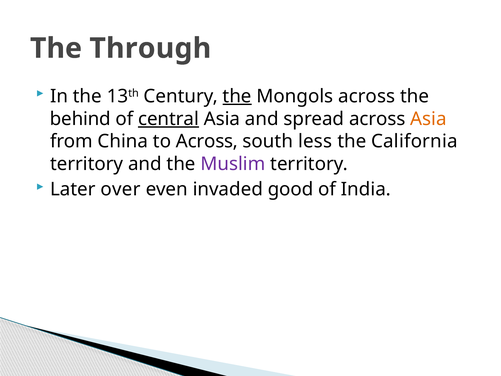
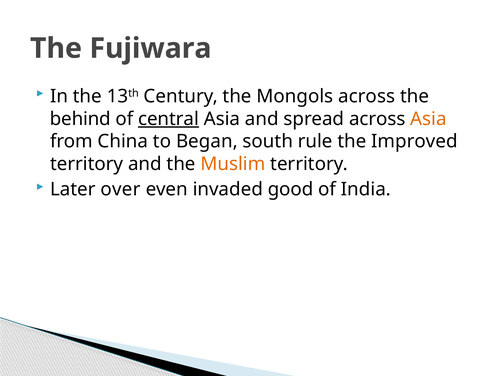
Through: Through -> Fujiwara
the at (237, 96) underline: present -> none
to Across: Across -> Began
less: less -> rule
California: California -> Improved
Muslim colour: purple -> orange
